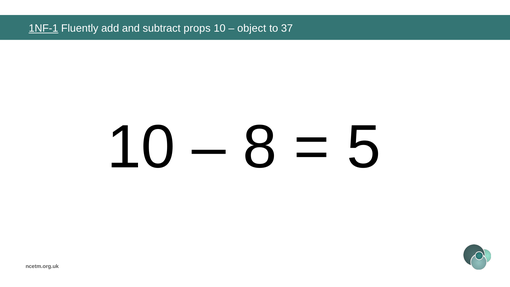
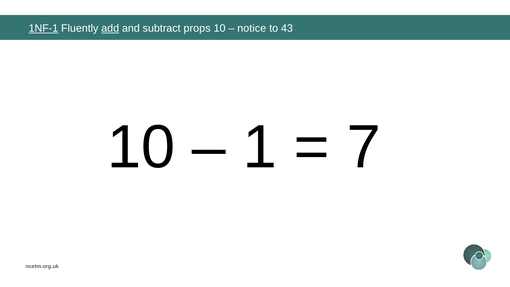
add underline: none -> present
object: object -> notice
37: 37 -> 43
8: 8 -> 1
5: 5 -> 7
